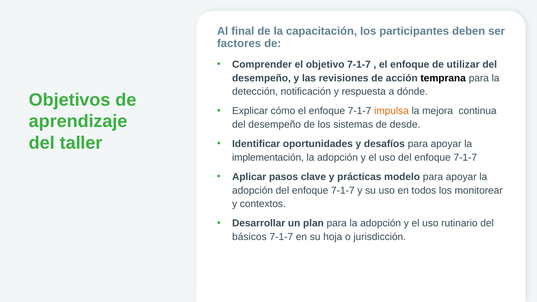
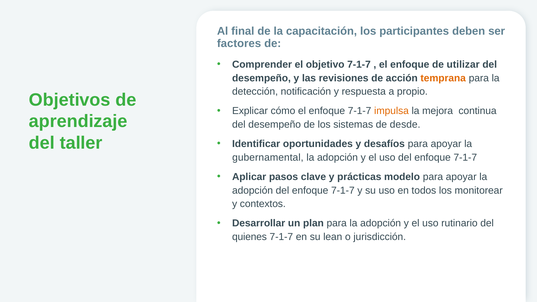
temprana colour: black -> orange
dónde: dónde -> propio
implementación: implementación -> gubernamental
básicos: básicos -> quienes
hoja: hoja -> lean
